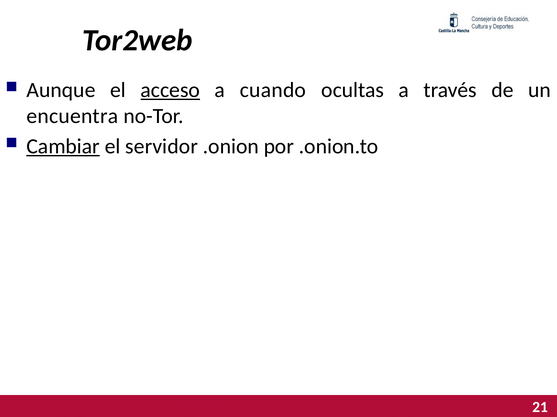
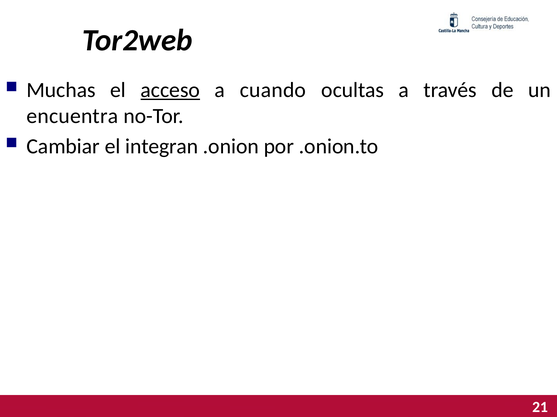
Aunque: Aunque -> Muchas
Cambiar underline: present -> none
servidor: servidor -> integran
